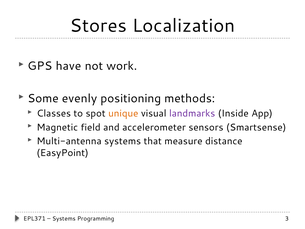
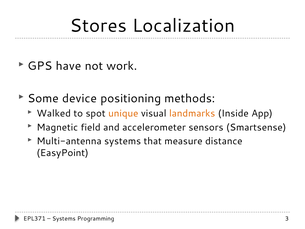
evenly: evenly -> device
Classes: Classes -> Walked
landmarks colour: purple -> orange
